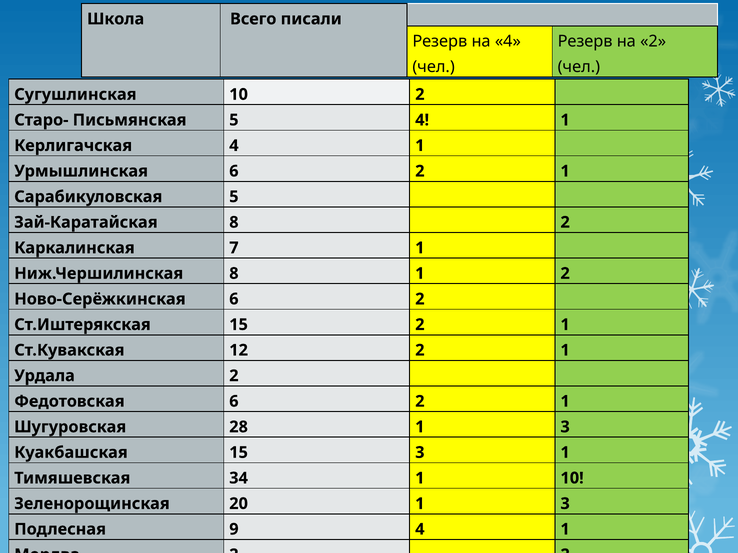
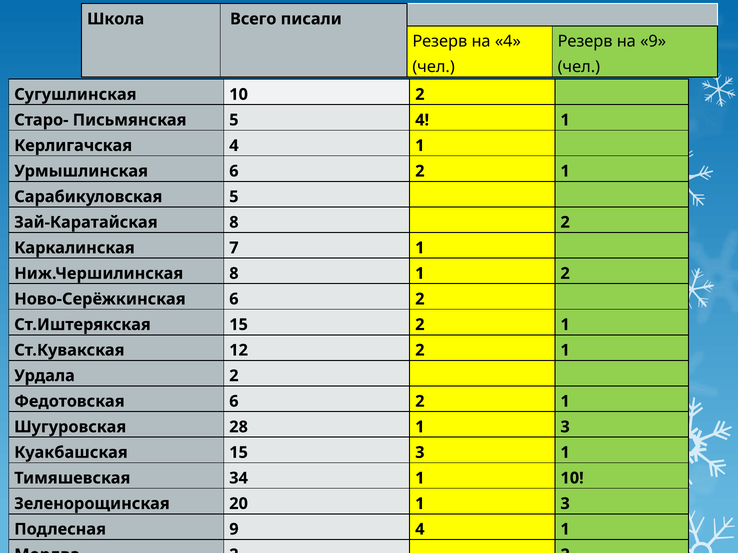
на 2: 2 -> 9
